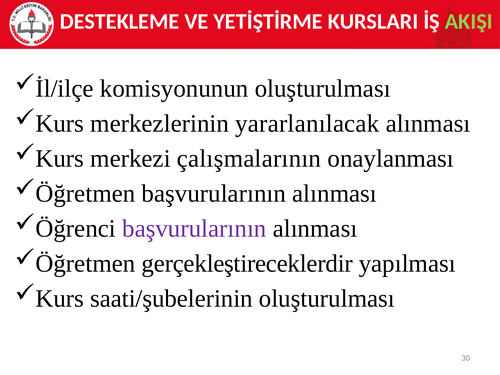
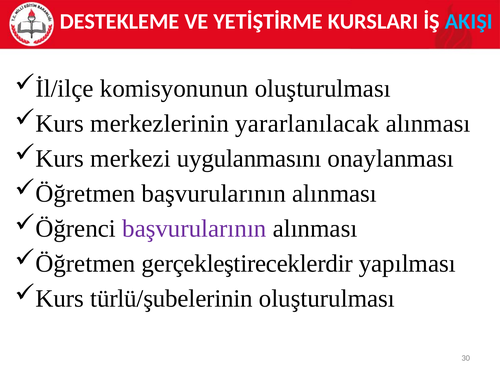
AKIŞI colour: light green -> light blue
çalışmalarının: çalışmalarının -> uygulanmasını
saati/şubelerinin: saati/şubelerinin -> türlü/şubelerinin
